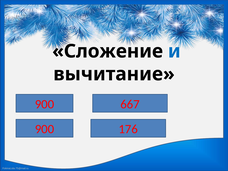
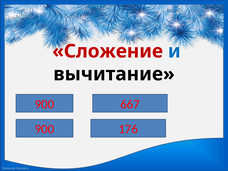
Сложение colour: black -> red
